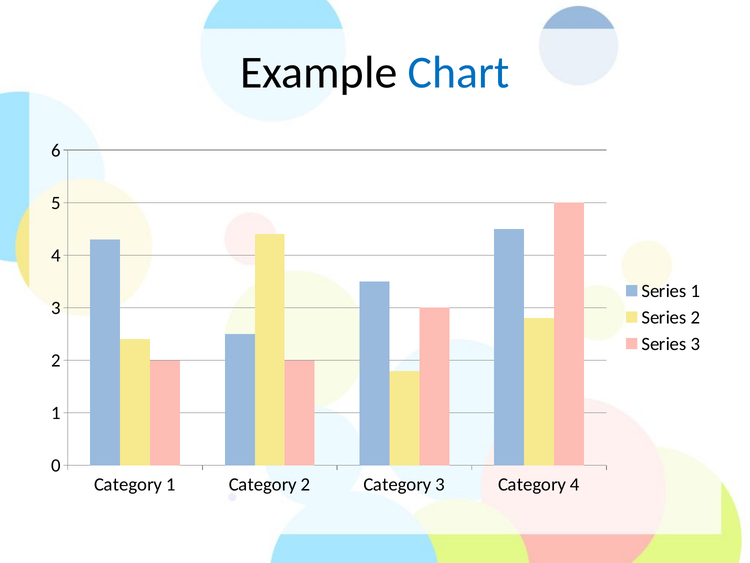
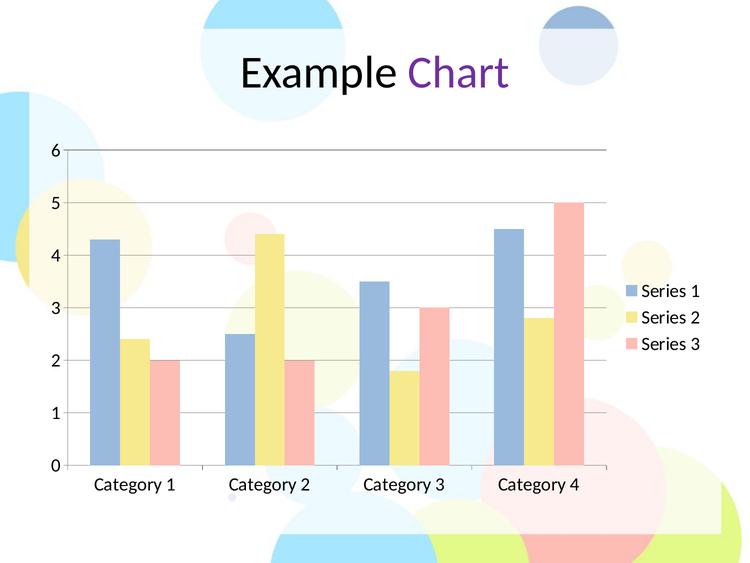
Chart colour: blue -> purple
